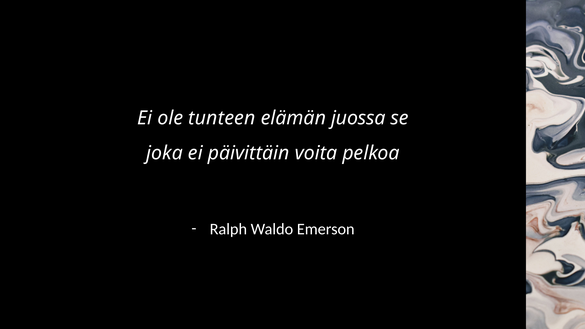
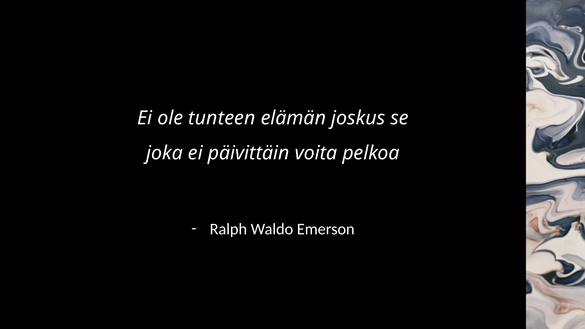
juossa: juossa -> joskus
